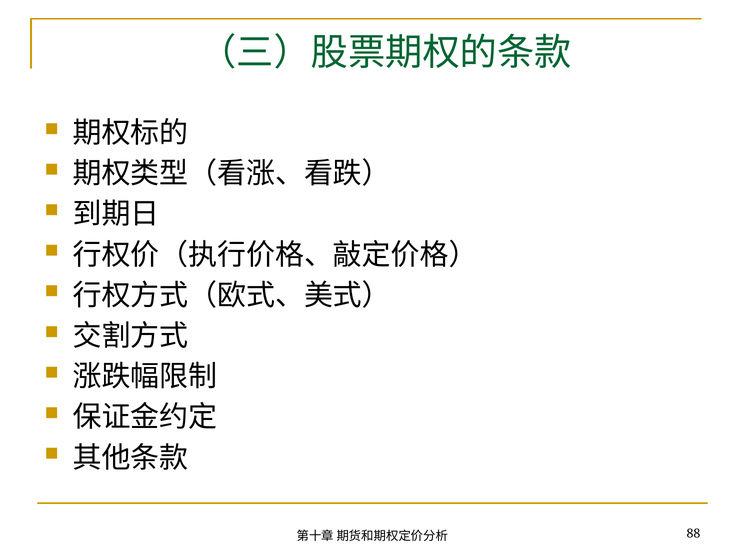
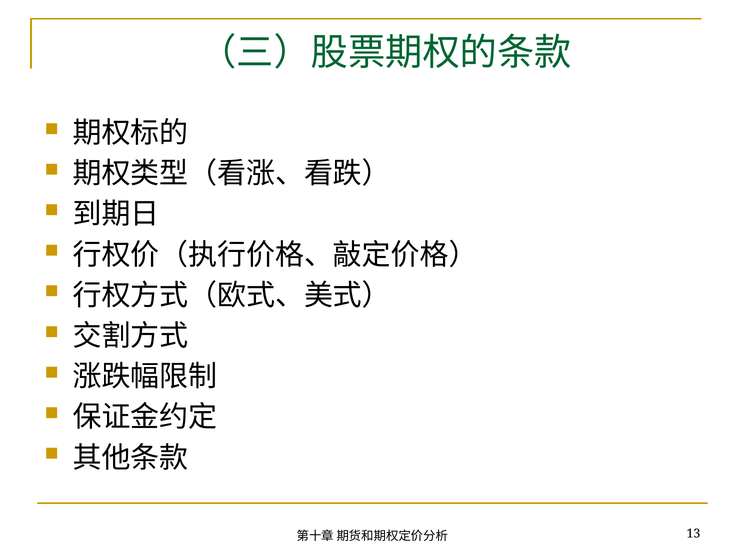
88: 88 -> 13
